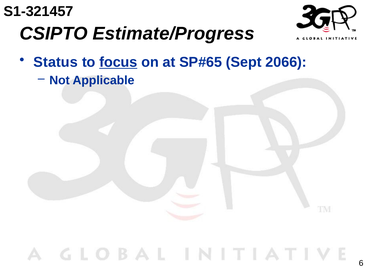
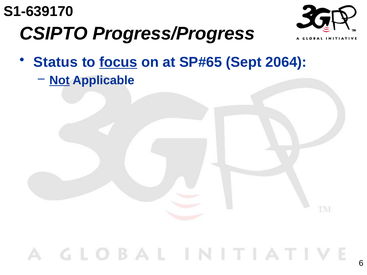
S1-321457: S1-321457 -> S1-639170
Estimate/Progress: Estimate/Progress -> Progress/Progress
2066: 2066 -> 2064
Not underline: none -> present
